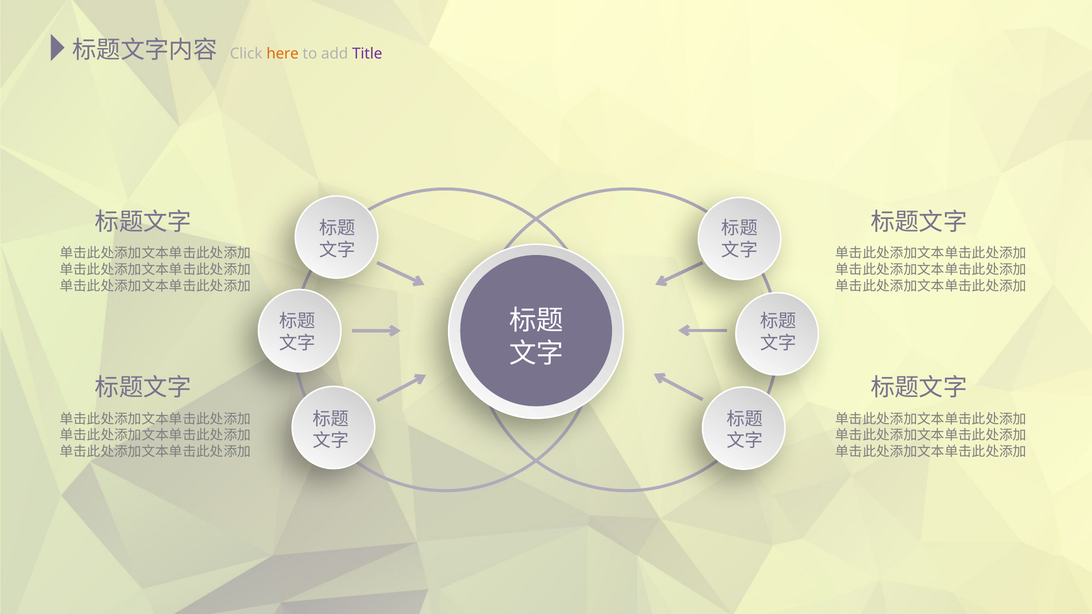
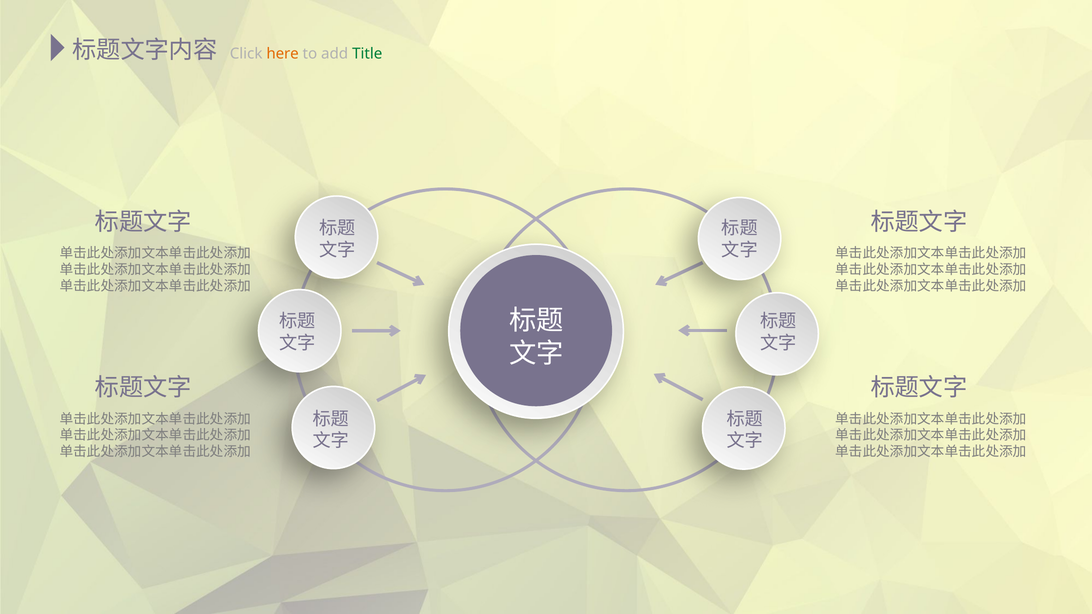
Title colour: purple -> green
